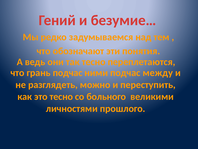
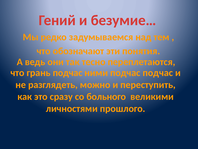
подчас между: между -> подчас
это тесно: тесно -> сразу
